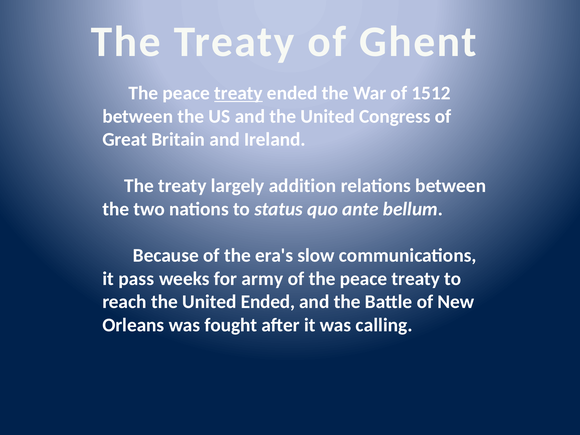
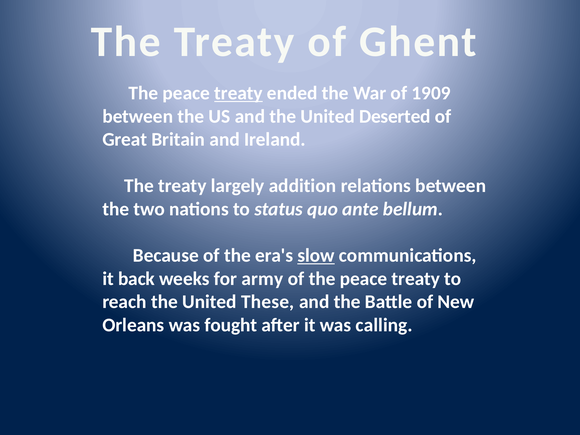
1512: 1512 -> 1909
Congress: Congress -> Deserted
slow underline: none -> present
pass: pass -> back
United Ended: Ended -> These
